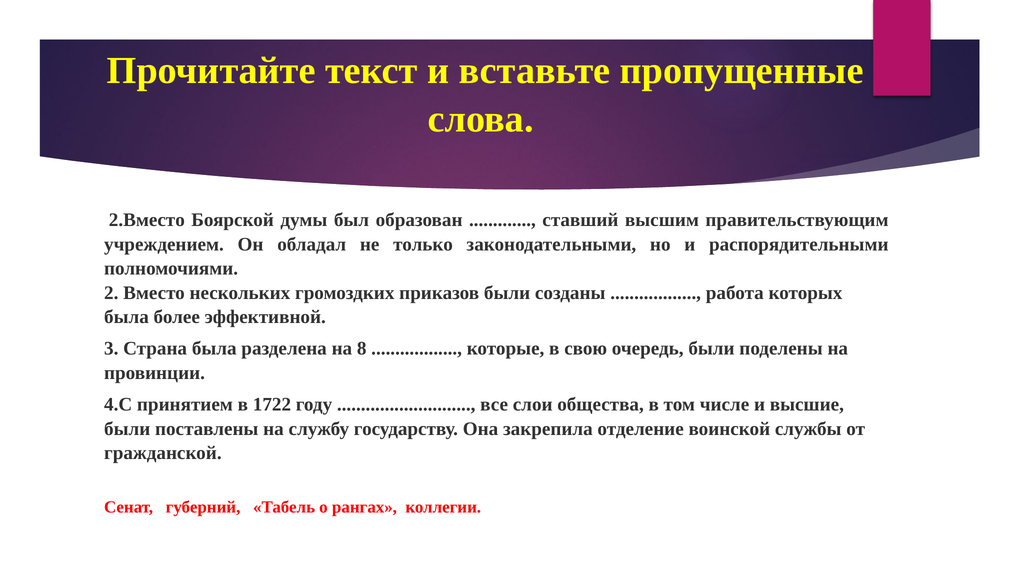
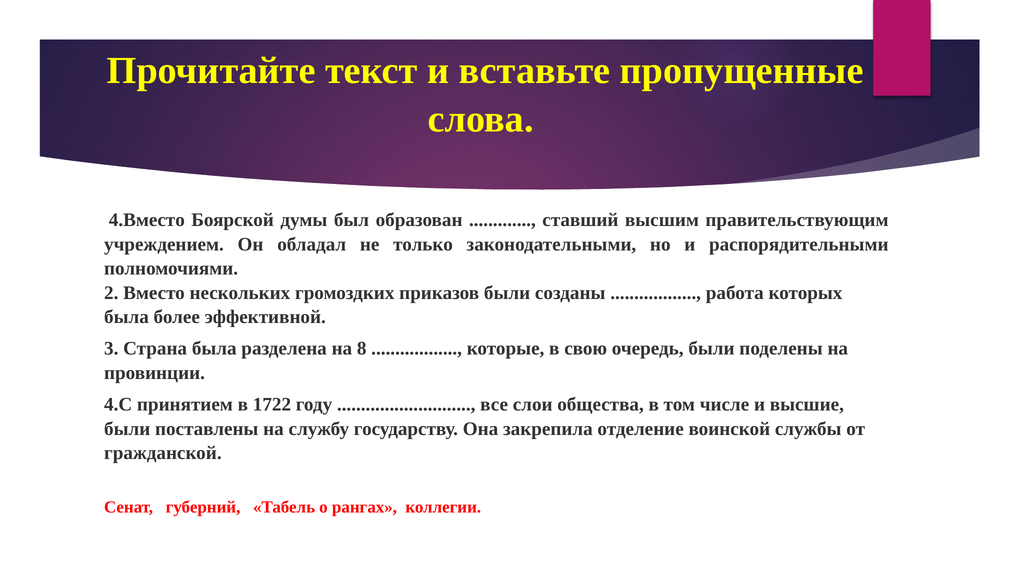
2.Вместо: 2.Вместо -> 4.Вместо
